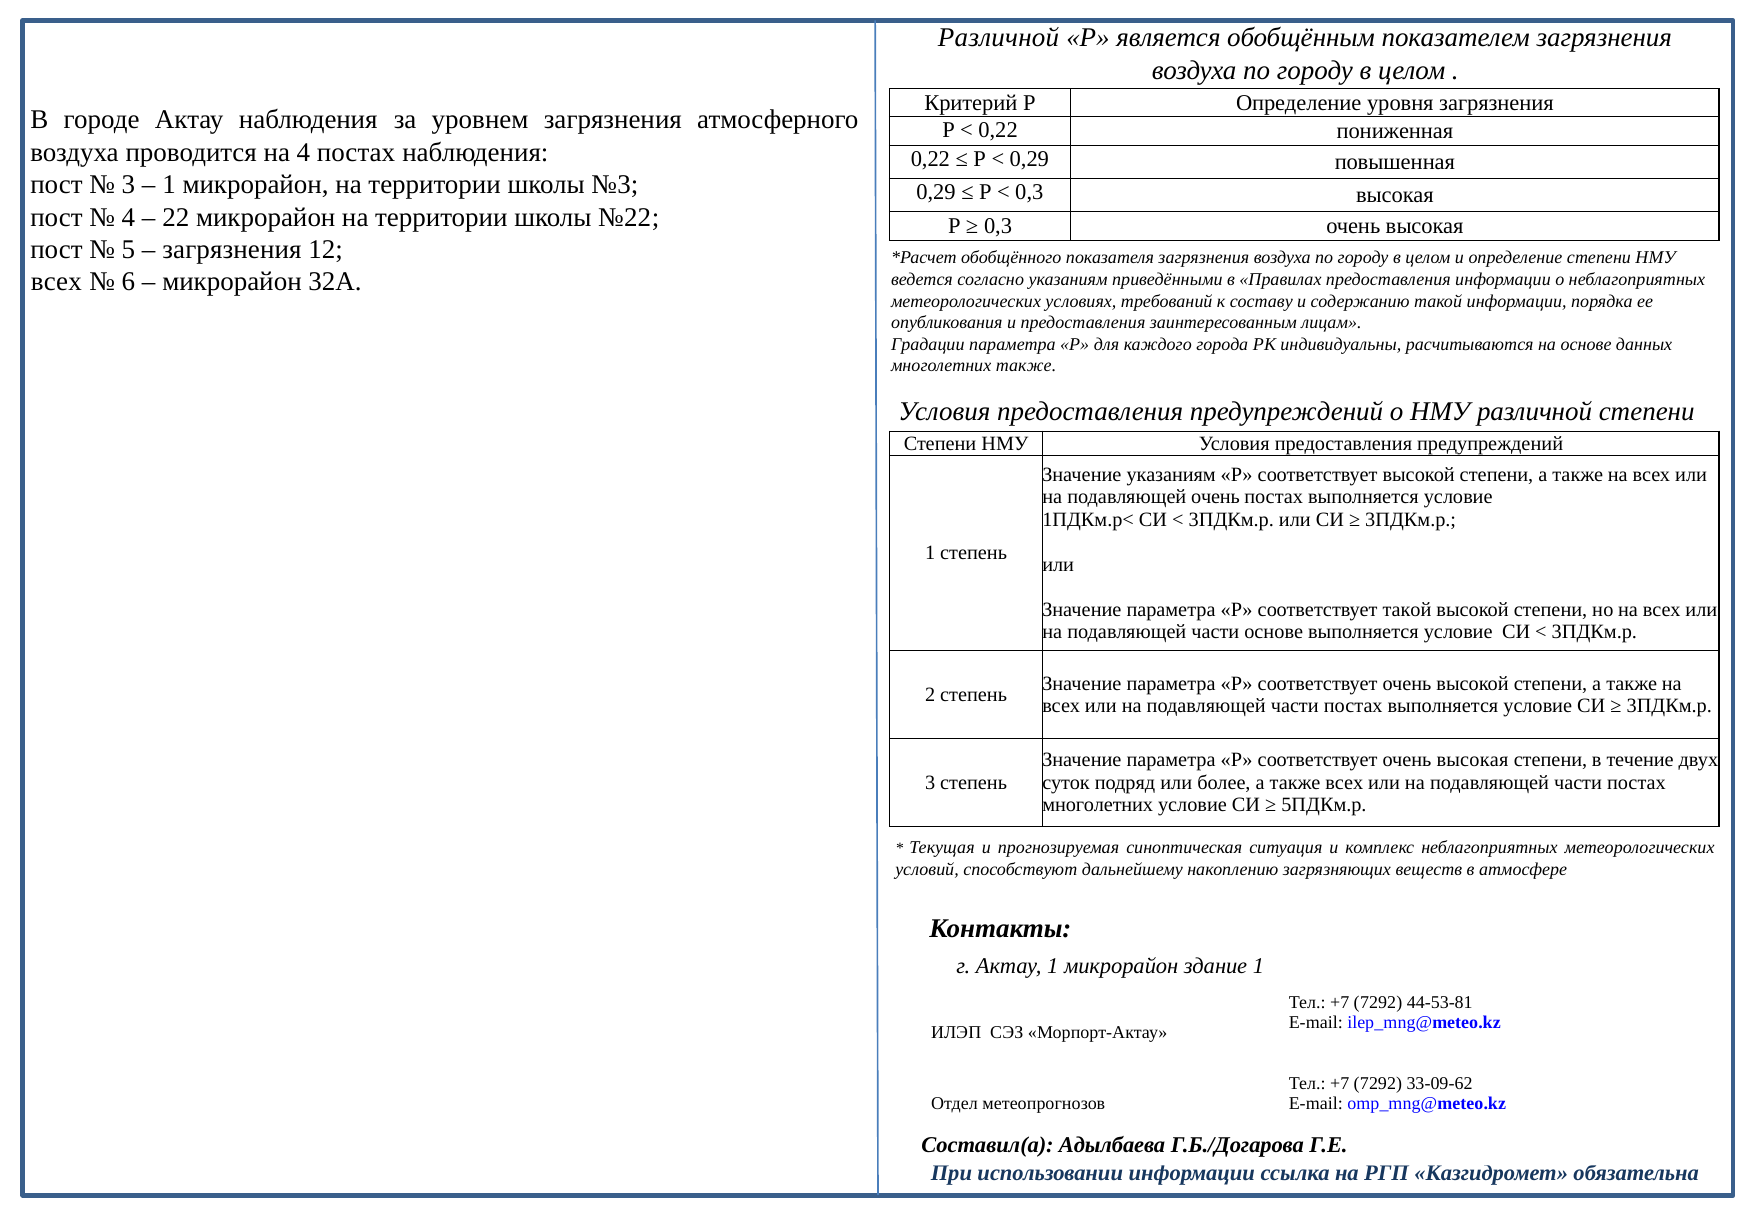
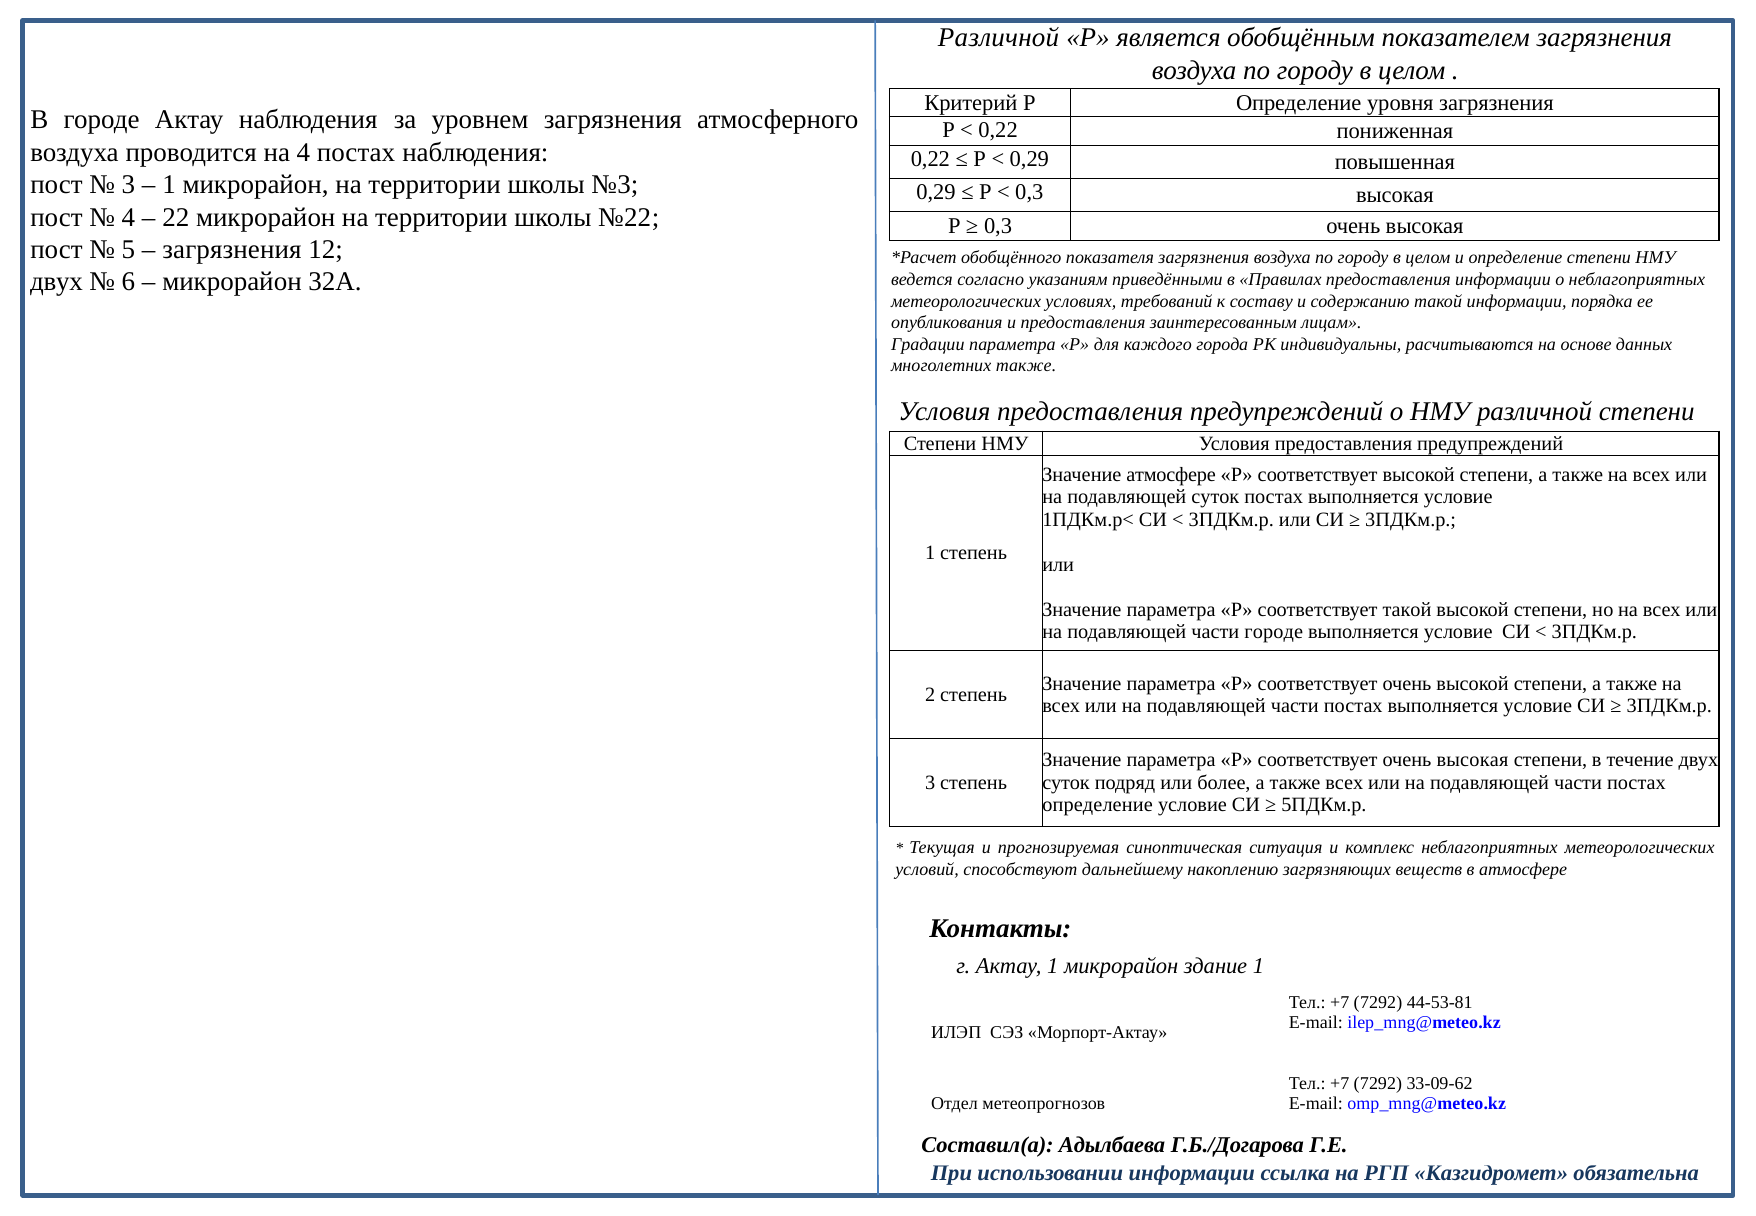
всех at (56, 282): всех -> двух
Значение указаниям: указаниям -> атмосфере
подавляющей очень: очень -> суток
части основе: основе -> городе
многолетних at (1098, 805): многолетних -> определение
